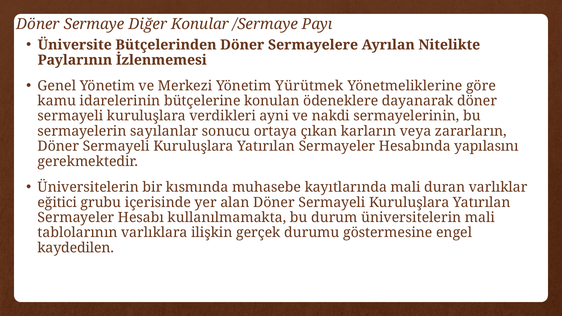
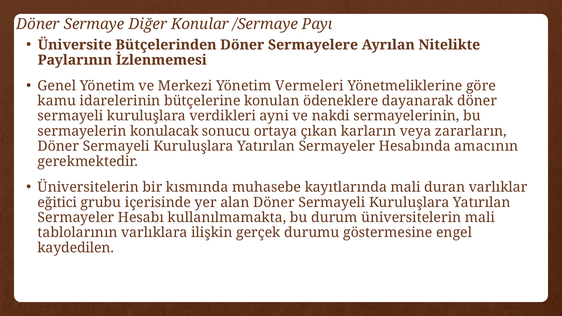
Yürütmek: Yürütmek -> Vermeleri
sayılanlar: sayılanlar -> konulacak
yapılasını: yapılasını -> amacının
